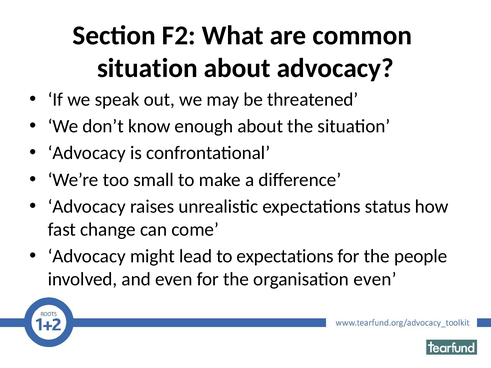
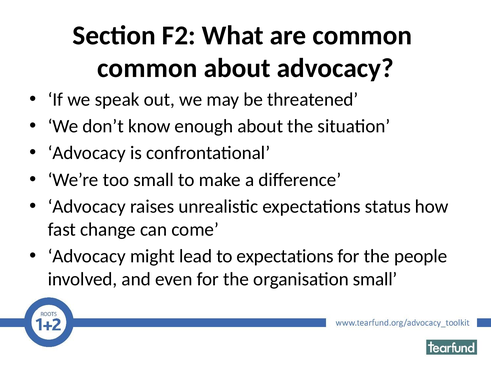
situation at (147, 68): situation -> common
organisation even: even -> small
